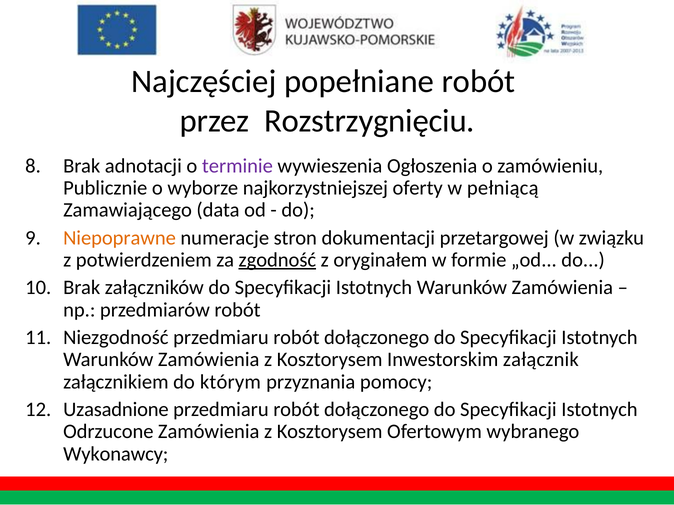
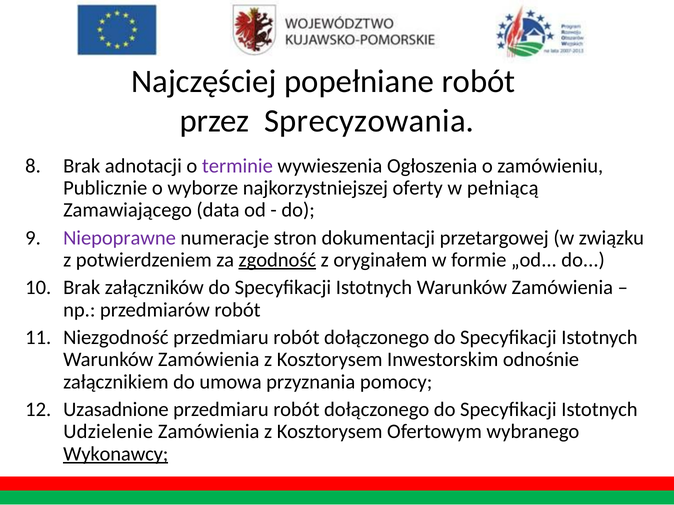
Rozstrzygnięciu: Rozstrzygnięciu -> Sprecyzowania
Niepoprawne colour: orange -> purple
załącznik: załącznik -> odnośnie
którym: którym -> umowa
Odrzucone: Odrzucone -> Udzielenie
Wykonawcy underline: none -> present
